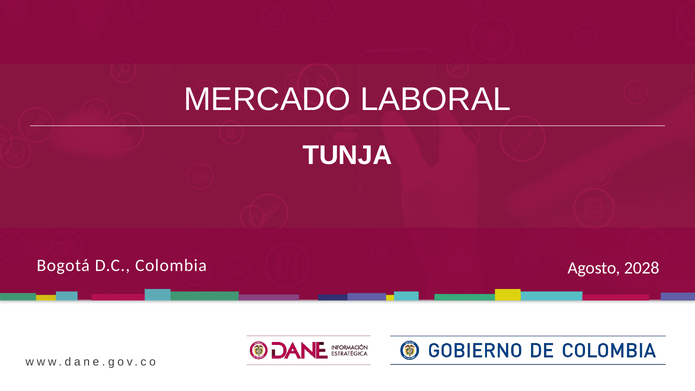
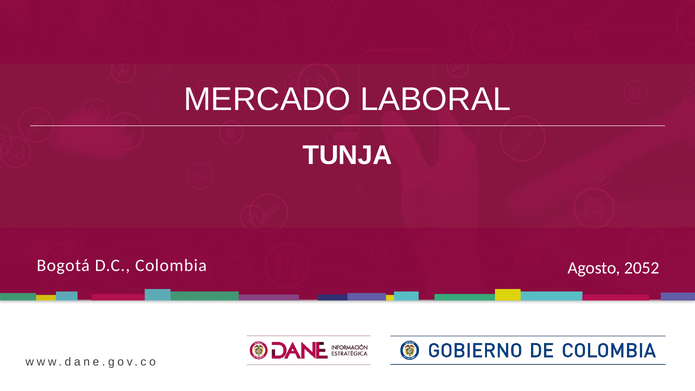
2028: 2028 -> 2052
